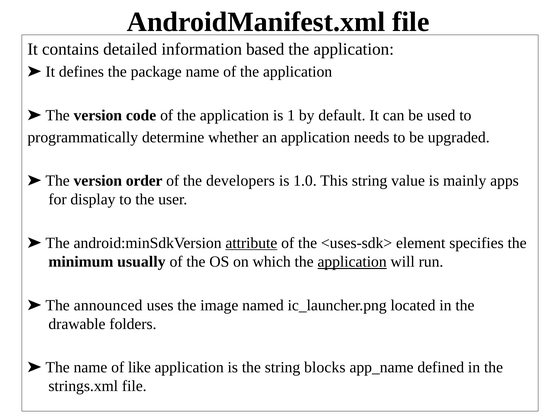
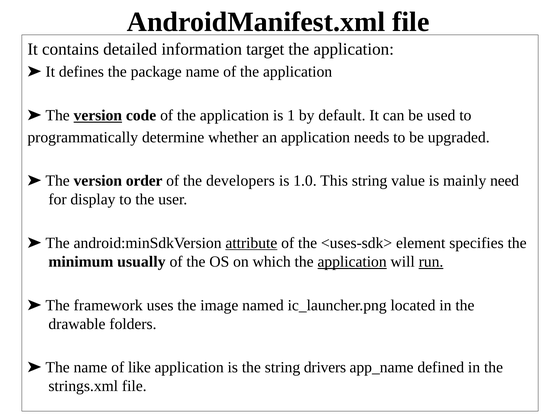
based: based -> target
version at (98, 115) underline: none -> present
apps: apps -> need
run underline: none -> present
announced: announced -> framework
blocks: blocks -> drivers
